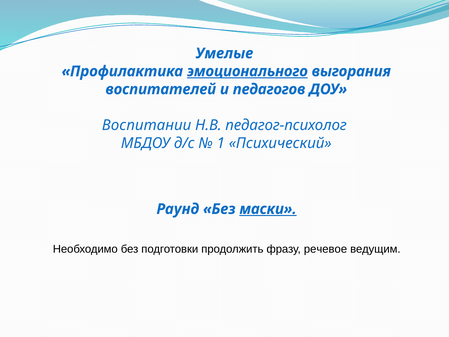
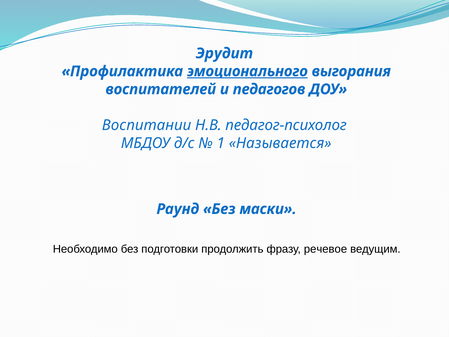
Умелые: Умелые -> Эрудит
Психический: Психический -> Называется
маски underline: present -> none
